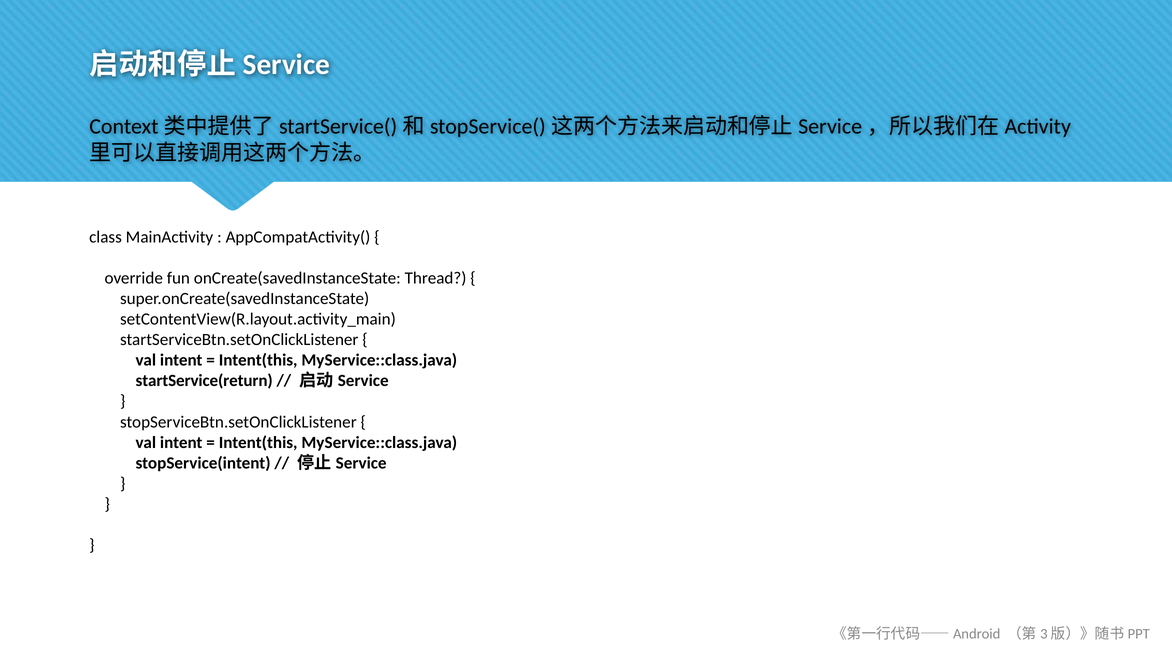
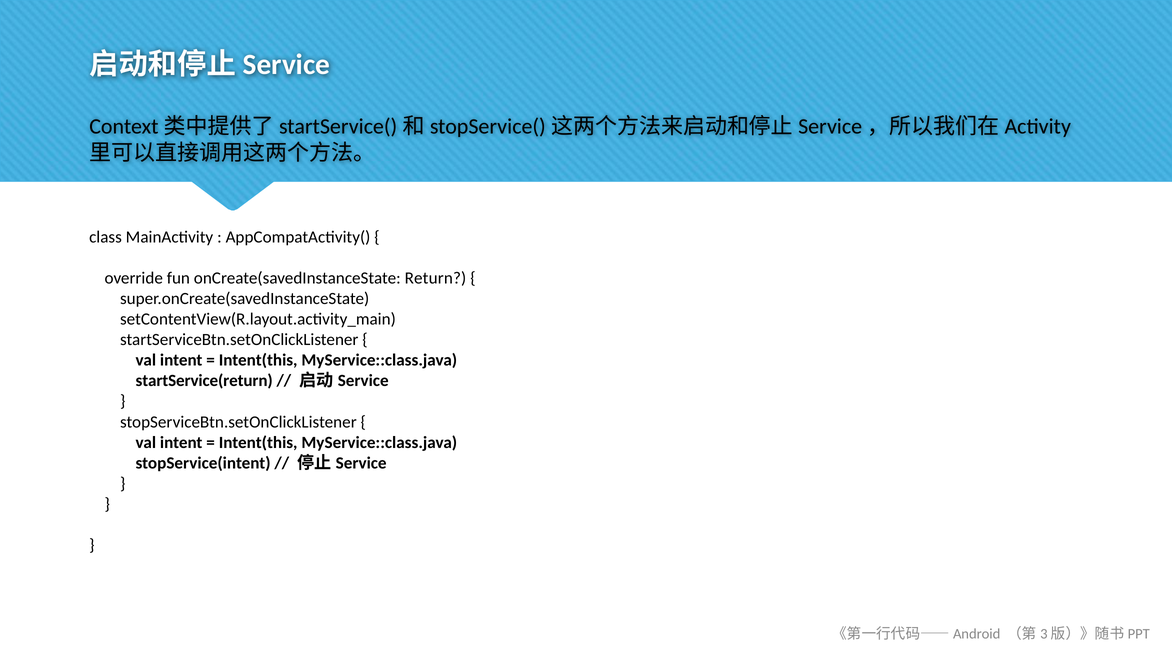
Thread: Thread -> Return
